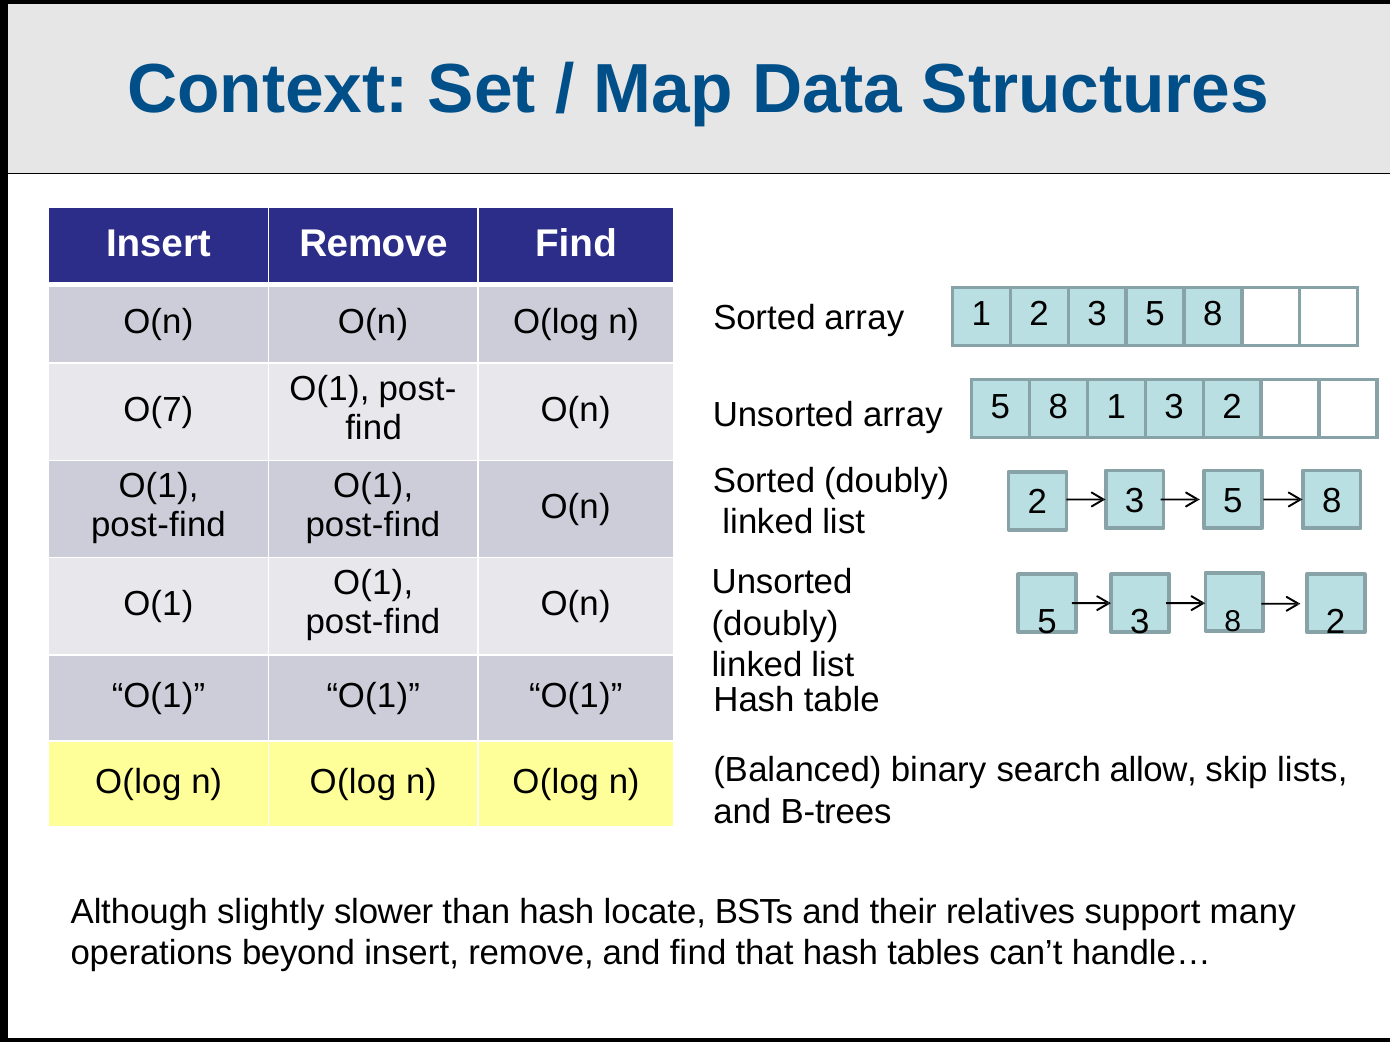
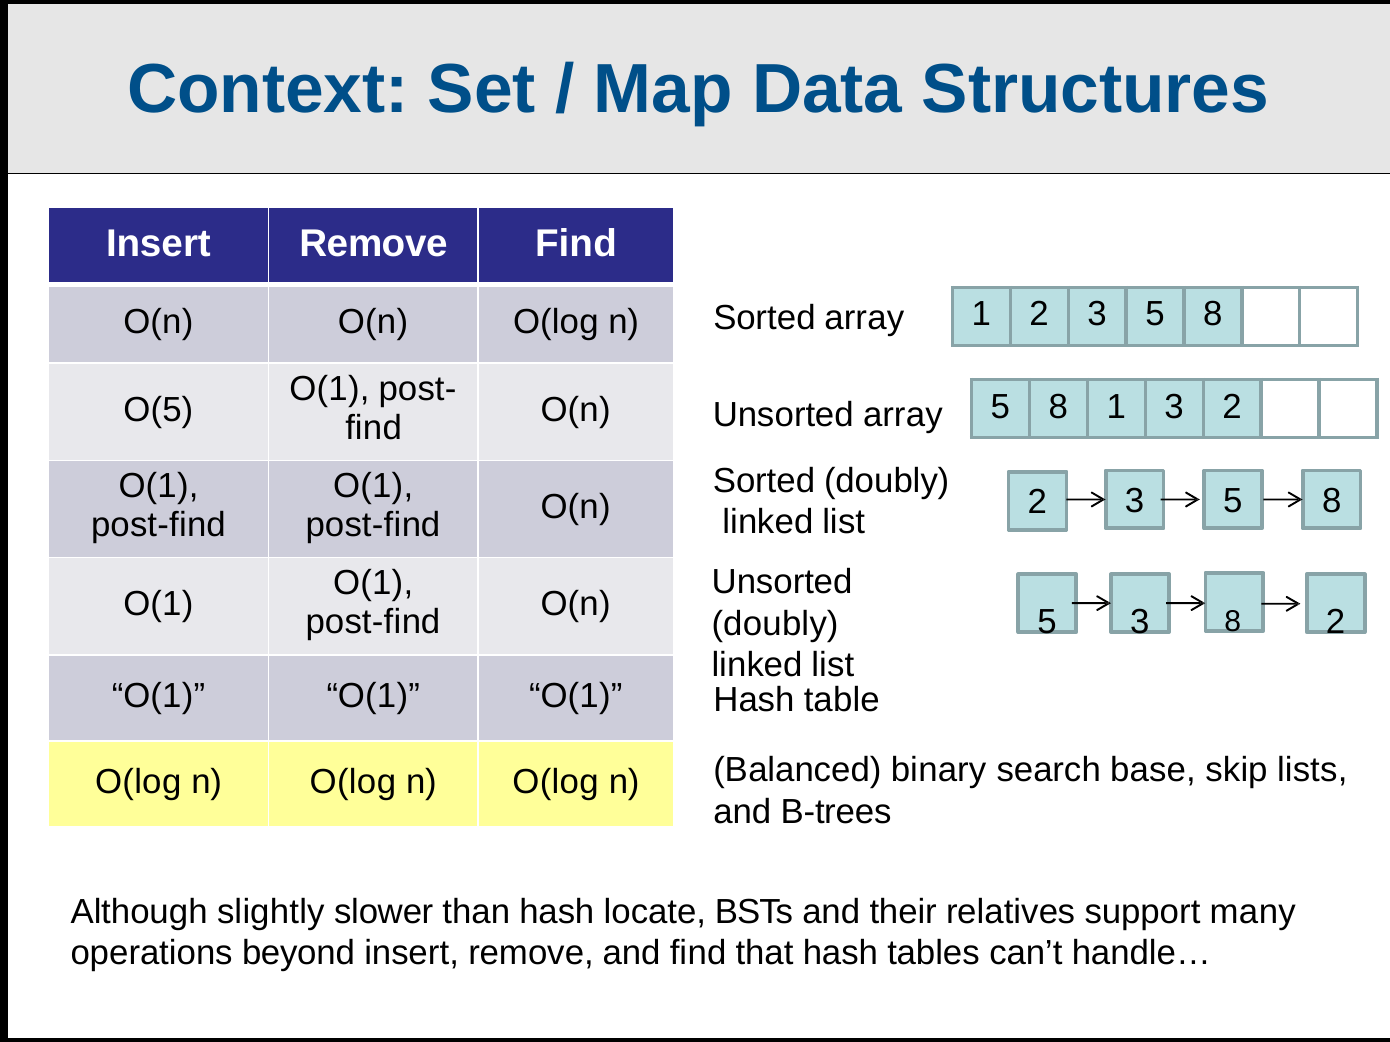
O(7: O(7 -> O(5
allow: allow -> base
